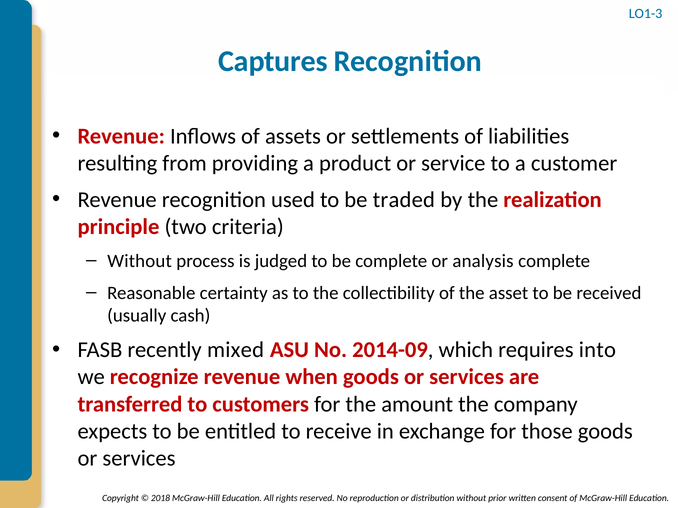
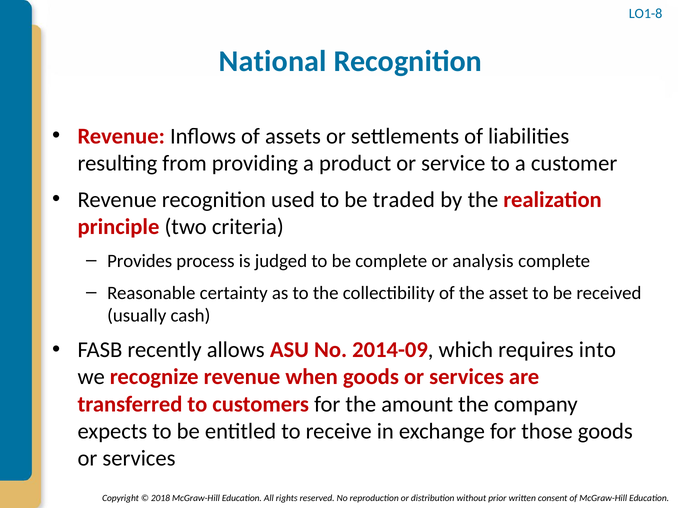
LO1-3: LO1-3 -> LO1-8
Captures: Captures -> National
Without at (140, 261): Without -> Provides
mixed: mixed -> allows
